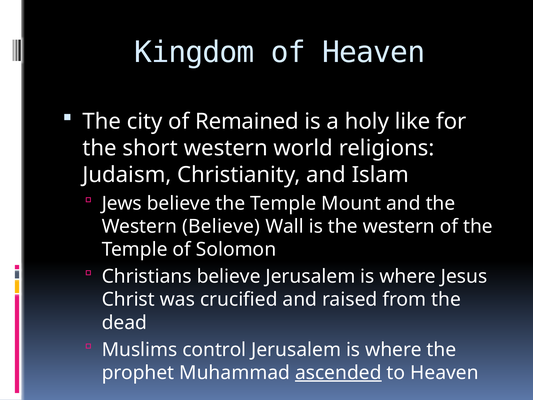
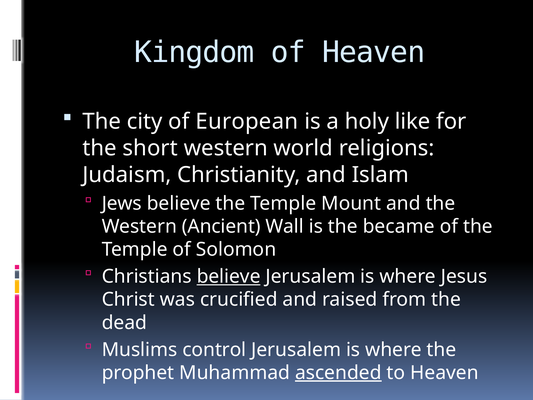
Remained: Remained -> European
Western Believe: Believe -> Ancient
is the western: western -> became
believe at (229, 276) underline: none -> present
